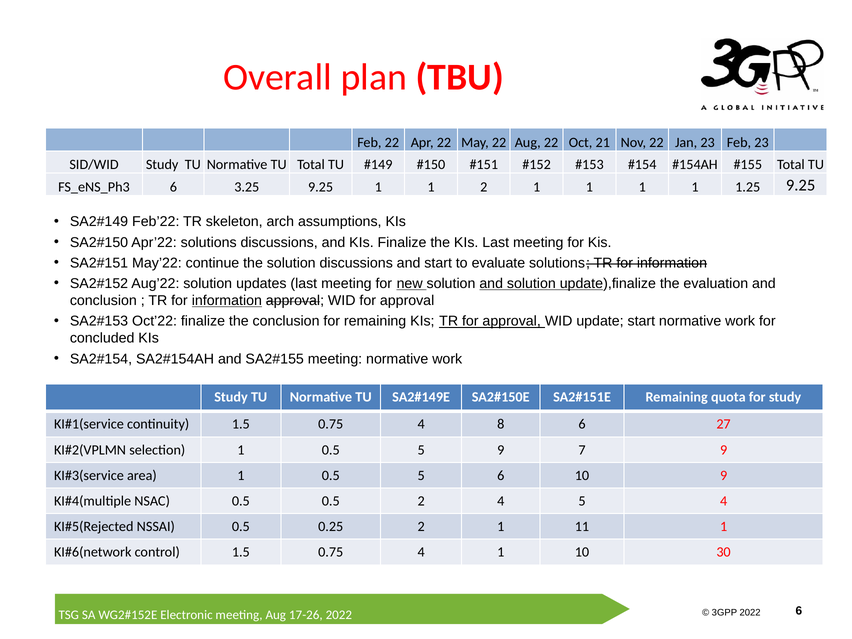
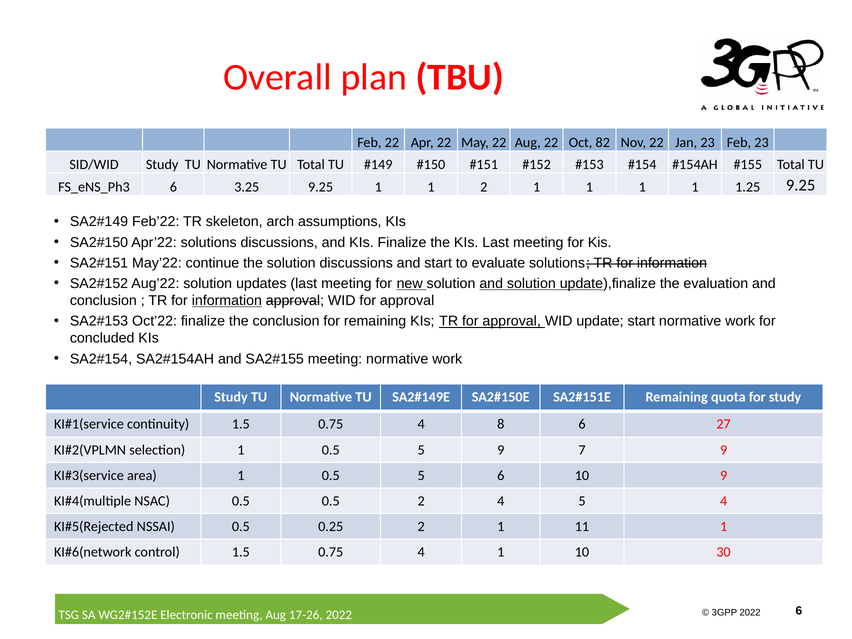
21: 21 -> 82
